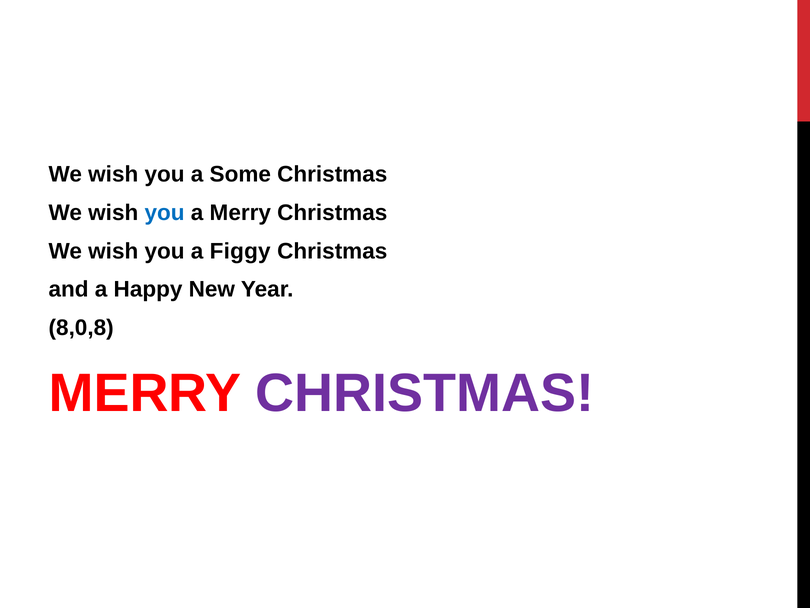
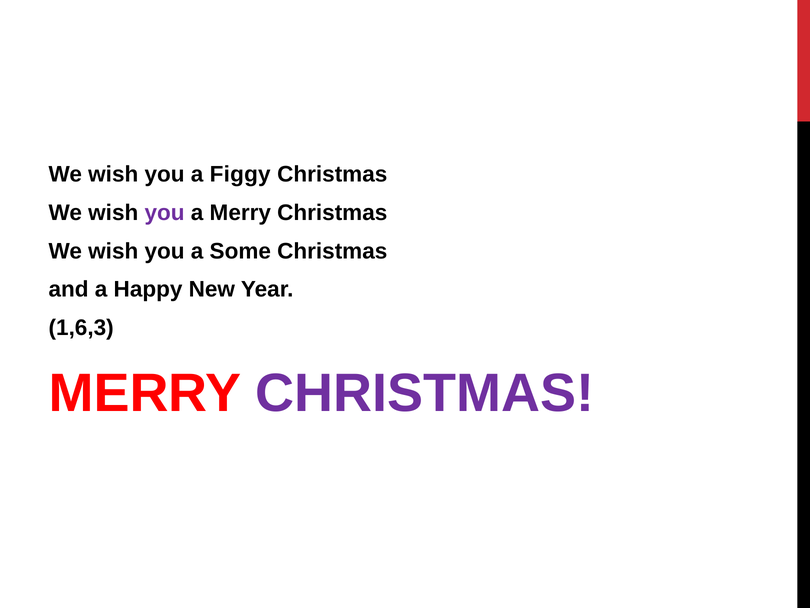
Some: Some -> Figgy
you at (165, 213) colour: blue -> purple
Figgy: Figgy -> Some
8,0,8: 8,0,8 -> 1,6,3
